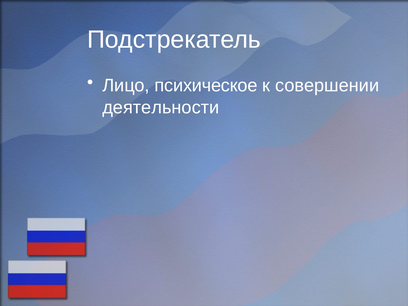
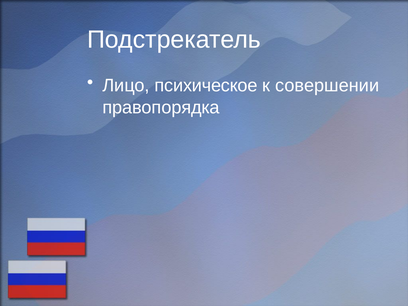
деятельности: деятельности -> правопорядка
